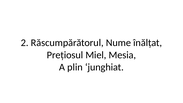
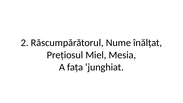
plin: plin -> fața
